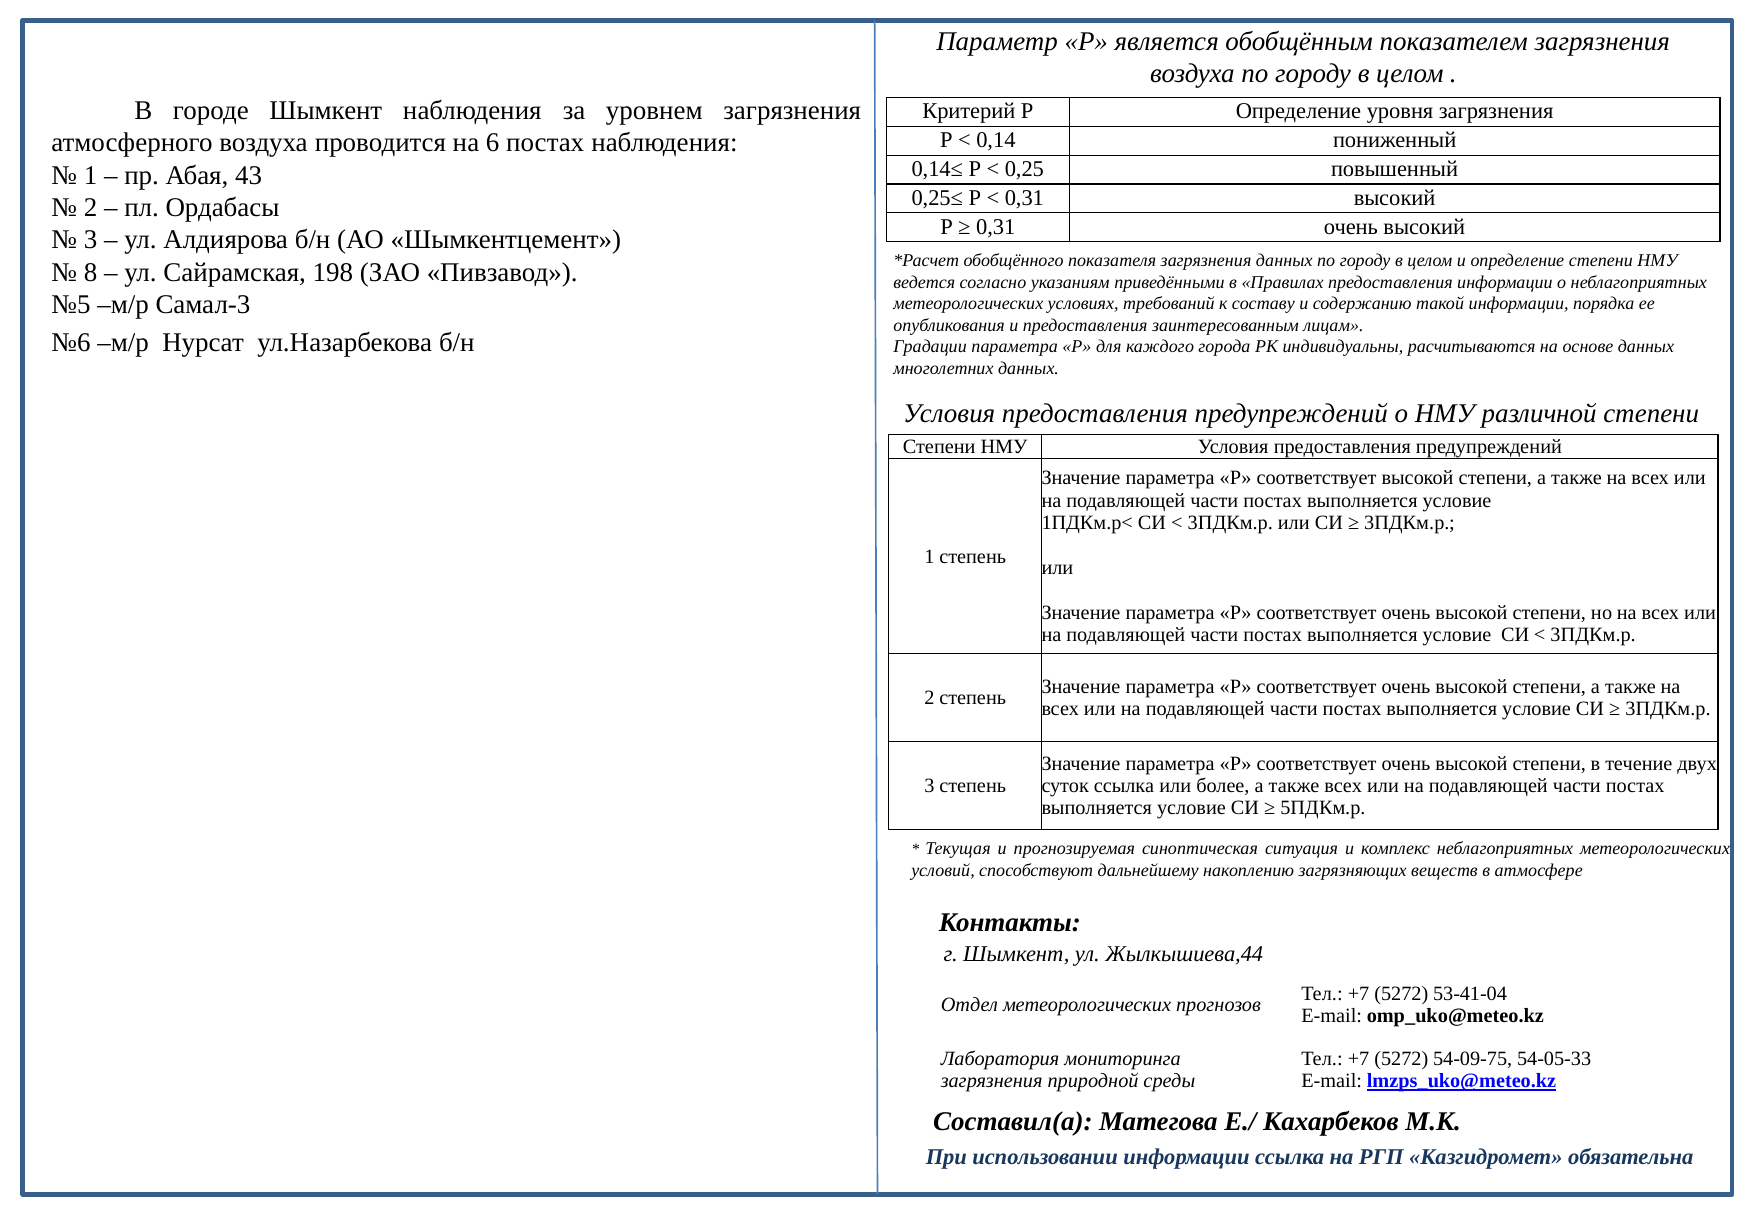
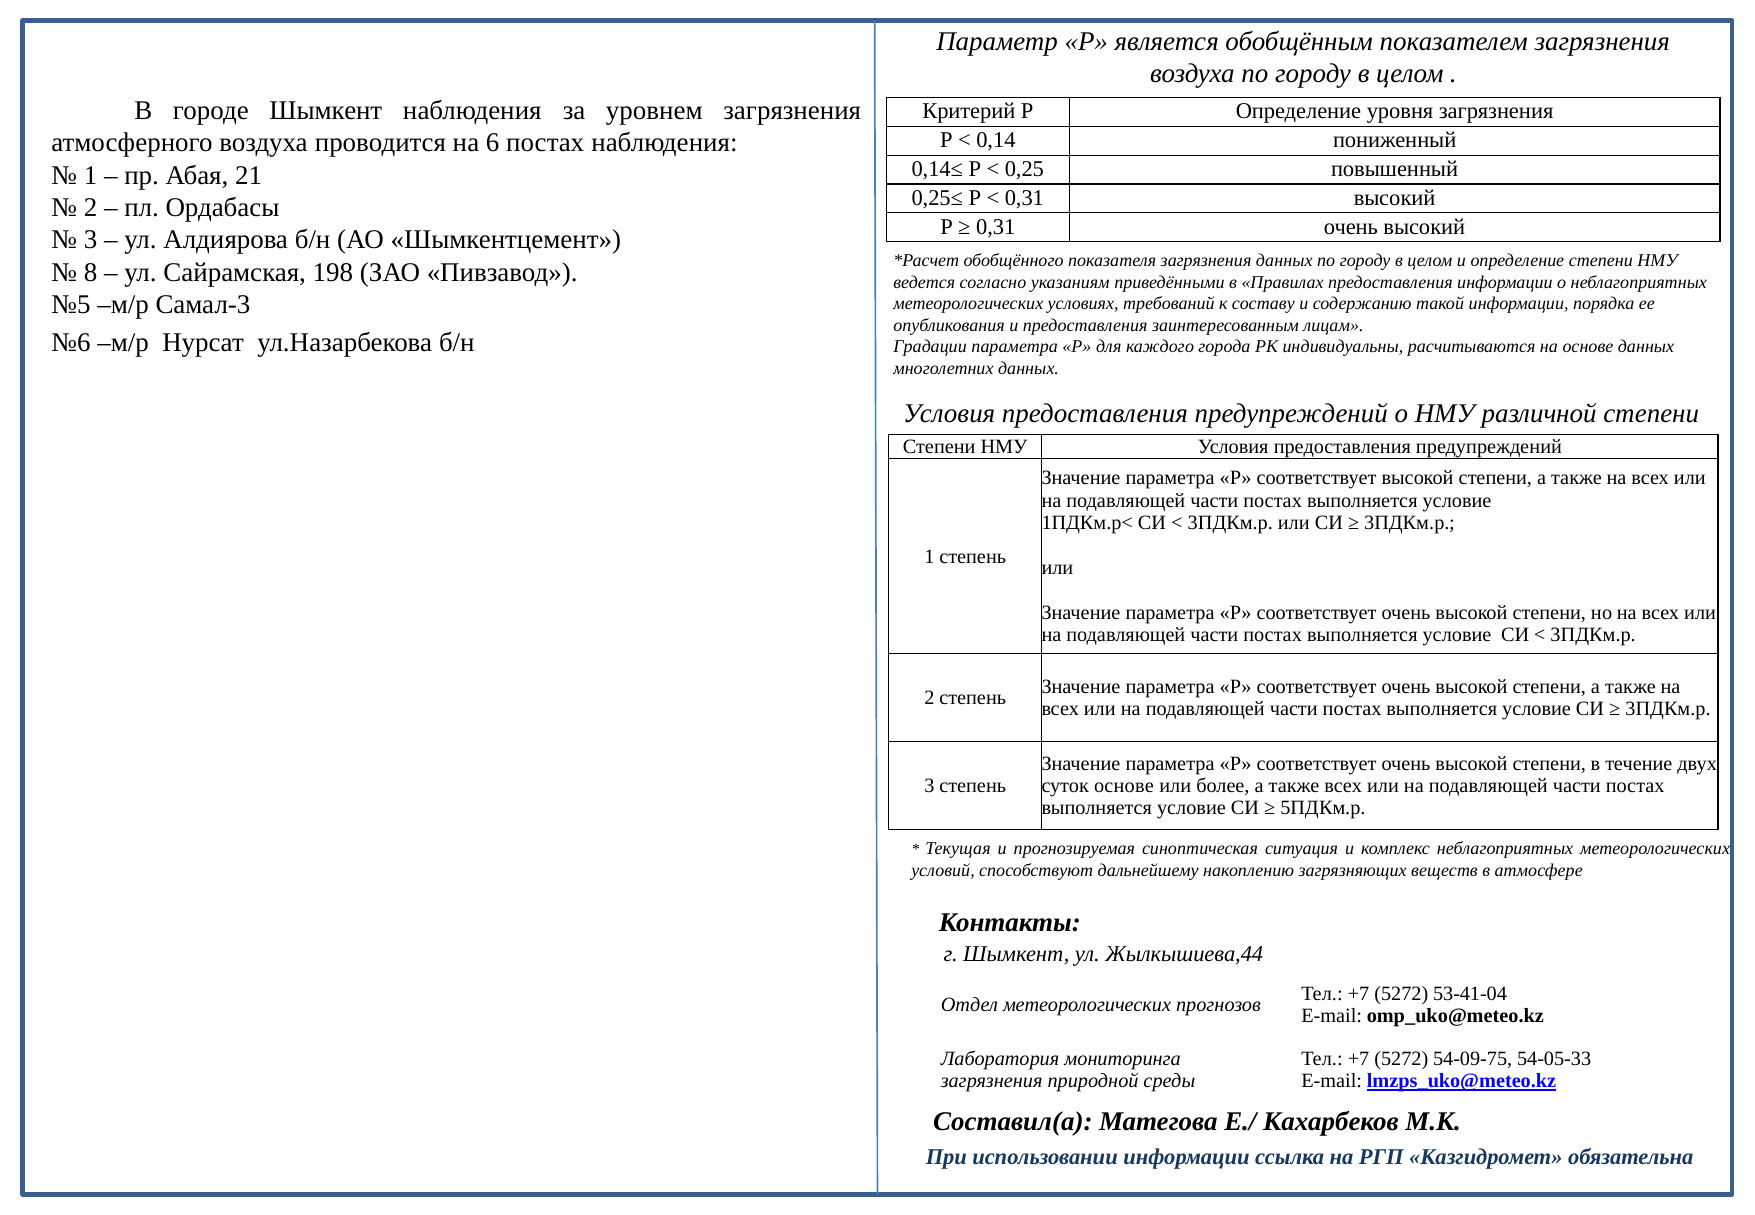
43: 43 -> 21
суток ссылка: ссылка -> основе
